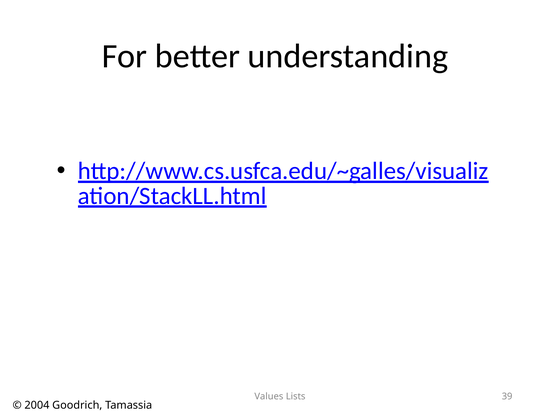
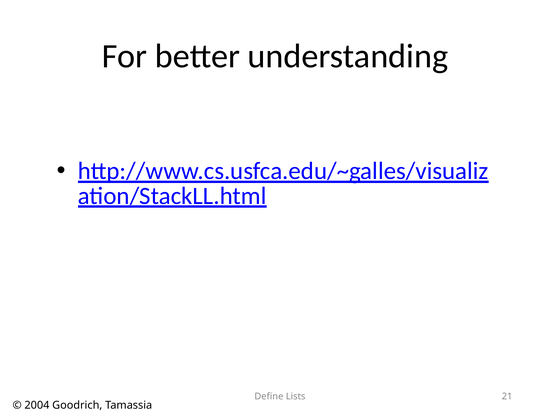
Values: Values -> Define
39: 39 -> 21
